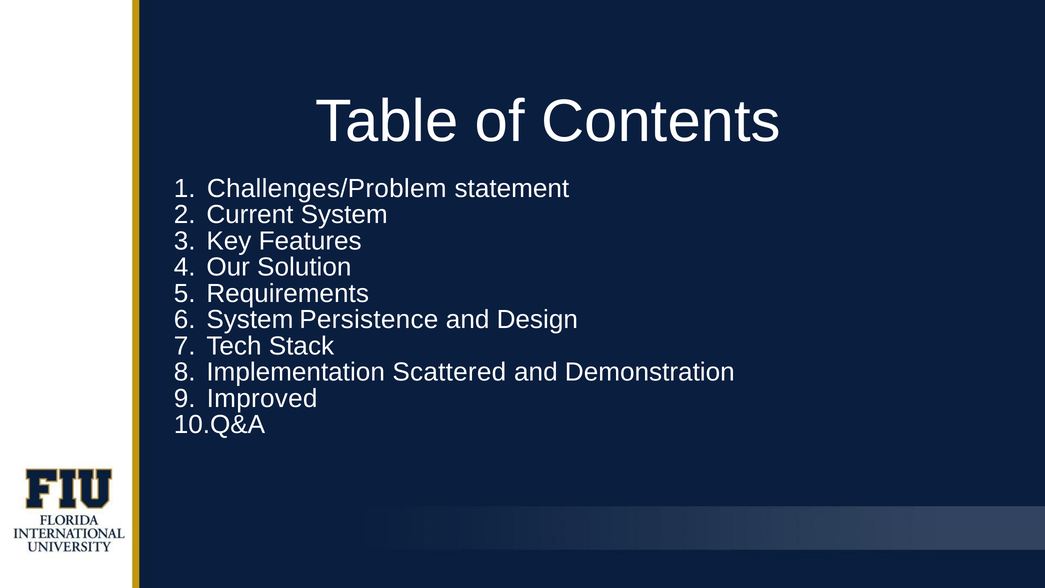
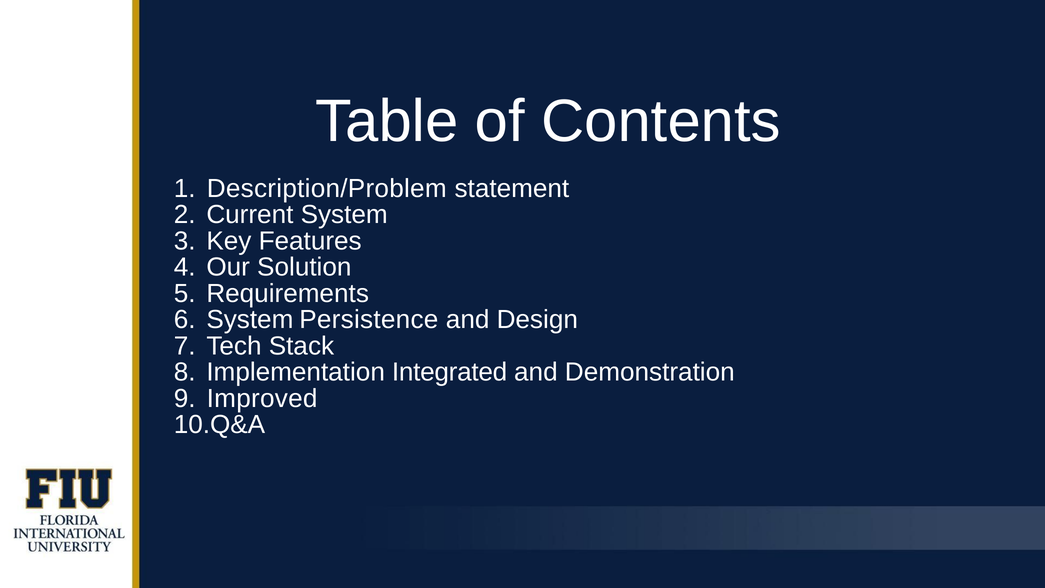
Challenges/Problem: Challenges/Problem -> Description/Problem
Scattered: Scattered -> Integrated
